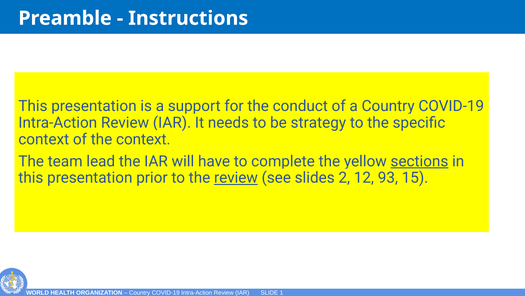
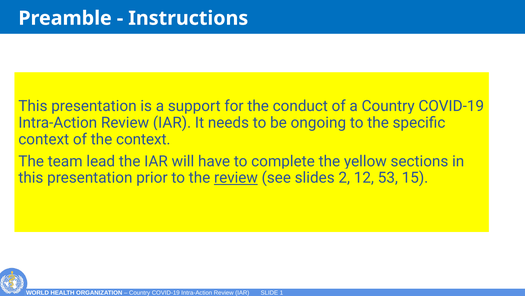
strategy: strategy -> ongoing
sections underline: present -> none
93: 93 -> 53
